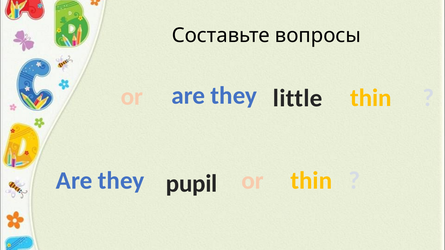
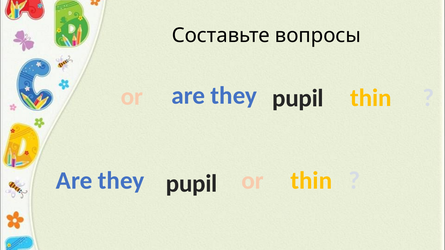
little at (298, 98): little -> pupil
